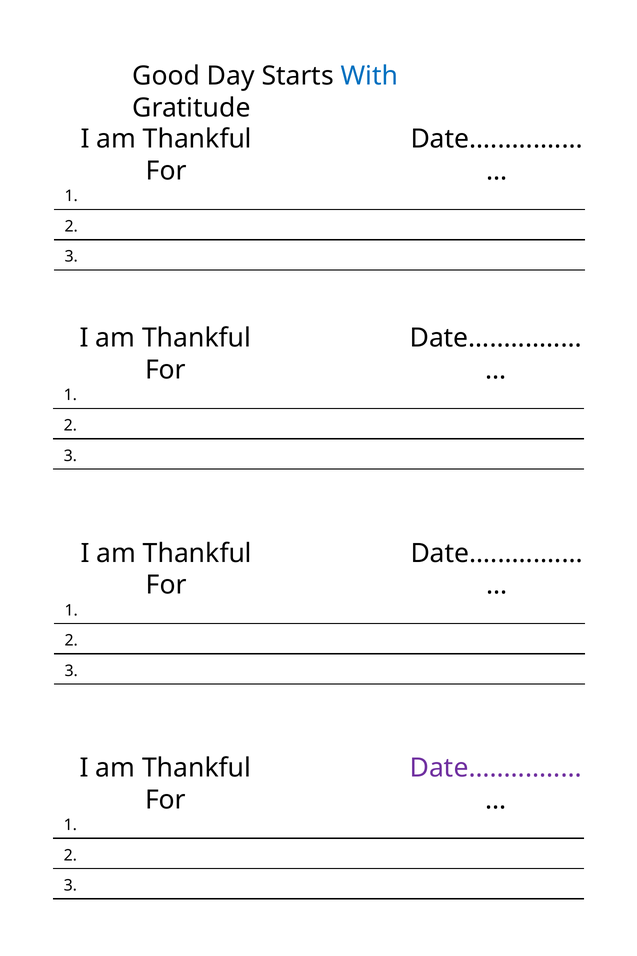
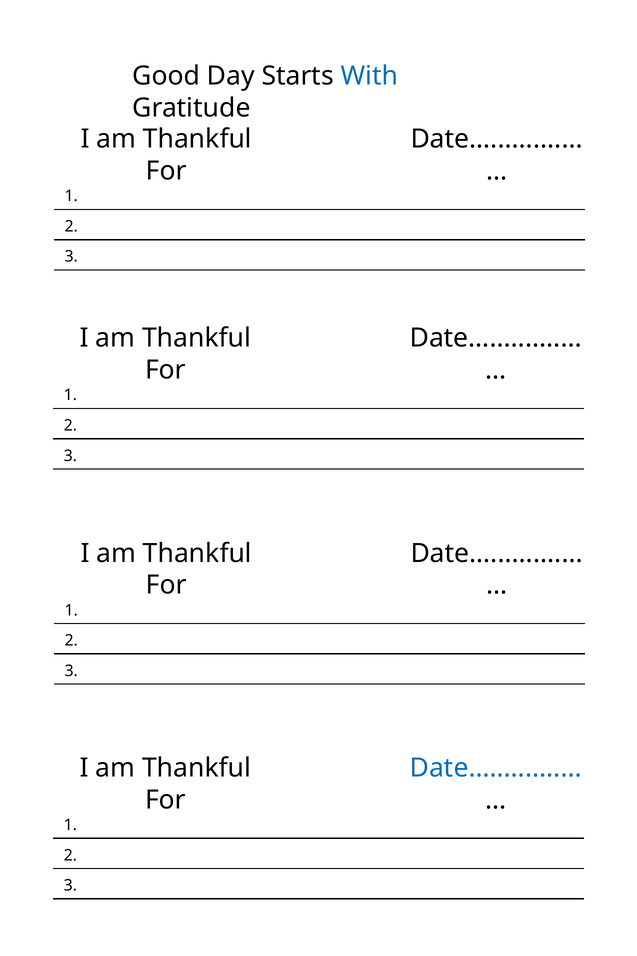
Date… at (496, 768) colour: purple -> blue
